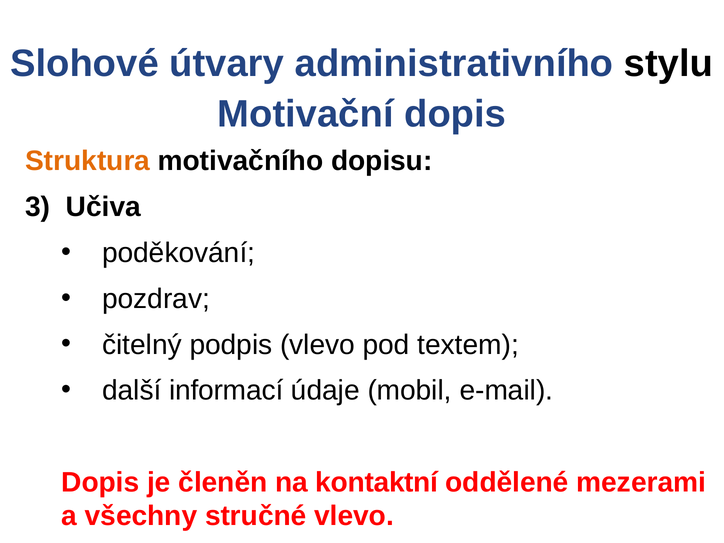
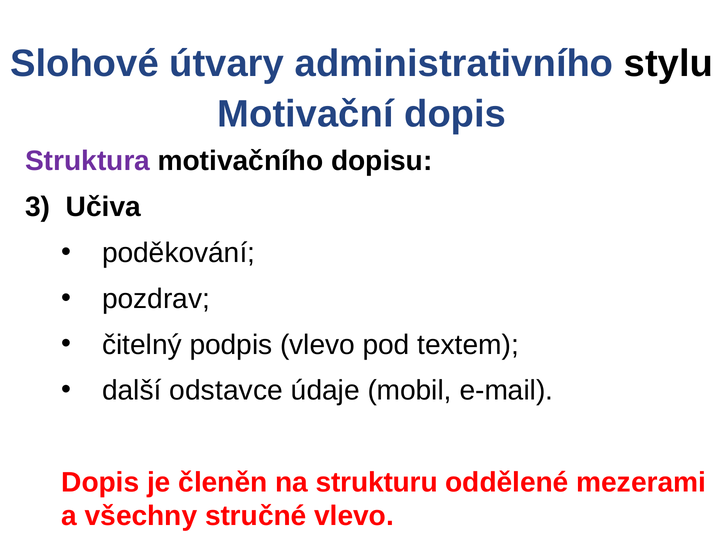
Struktura colour: orange -> purple
informací: informací -> odstavce
kontaktní: kontaktní -> strukturu
